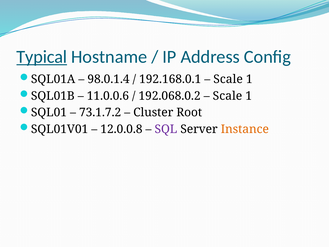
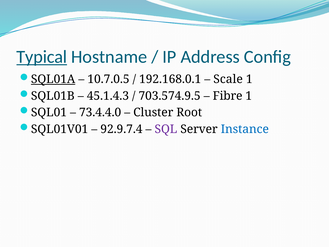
SQL01A underline: none -> present
98.0.1.4: 98.0.1.4 -> 10.7.0.5
11.0.0.6: 11.0.0.6 -> 45.1.4.3
192.068.0.2: 192.068.0.2 -> 703.574.9.5
Scale at (227, 96): Scale -> Fibre
73.1.7.2: 73.1.7.2 -> 73.4.4.0
12.0.0.8: 12.0.0.8 -> 92.9.7.4
Instance colour: orange -> blue
